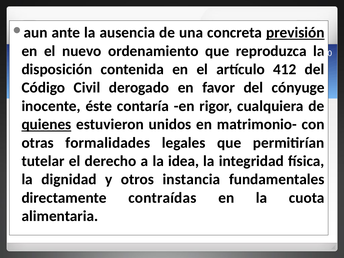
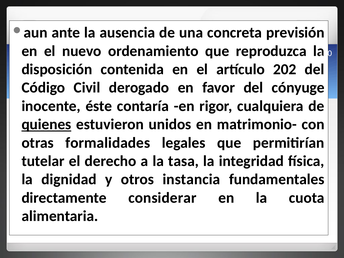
previsión underline: present -> none
412: 412 -> 202
idea: idea -> tasa
contraídas: contraídas -> considerar
